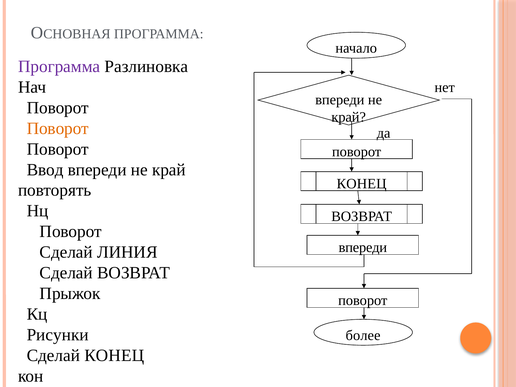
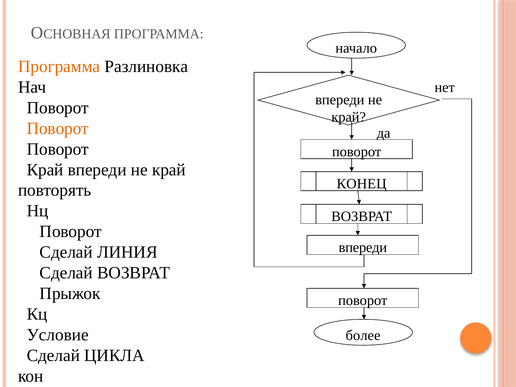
Программа at (59, 66) colour: purple -> orange
Ввод at (45, 170): Ввод -> Край
Рисунки: Рисунки -> Условие
Сделай КОНЕЦ: КОНЕЦ -> ЦИКЛА
